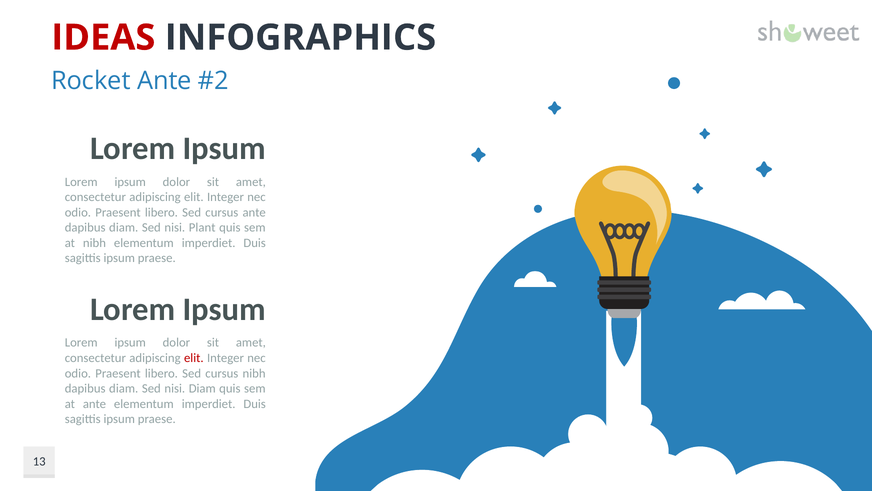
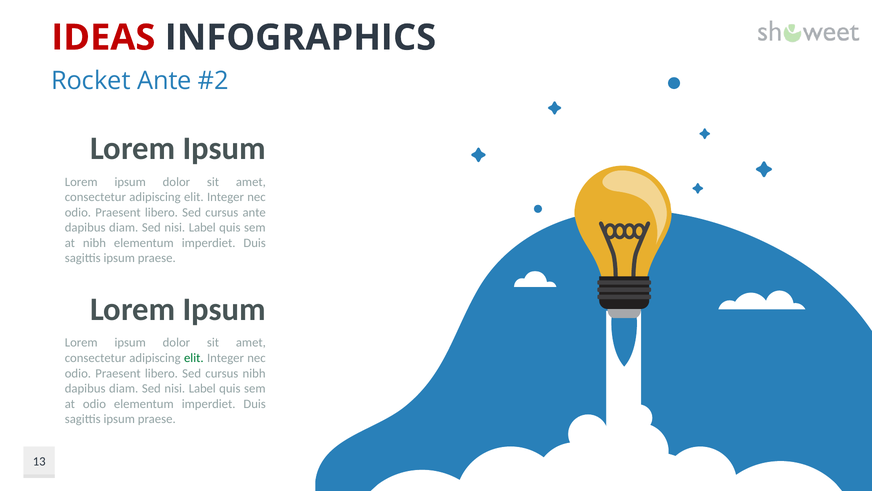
Plant at (202, 227): Plant -> Label
elit at (194, 358) colour: red -> green
Diam at (202, 388): Diam -> Label
at ante: ante -> odio
